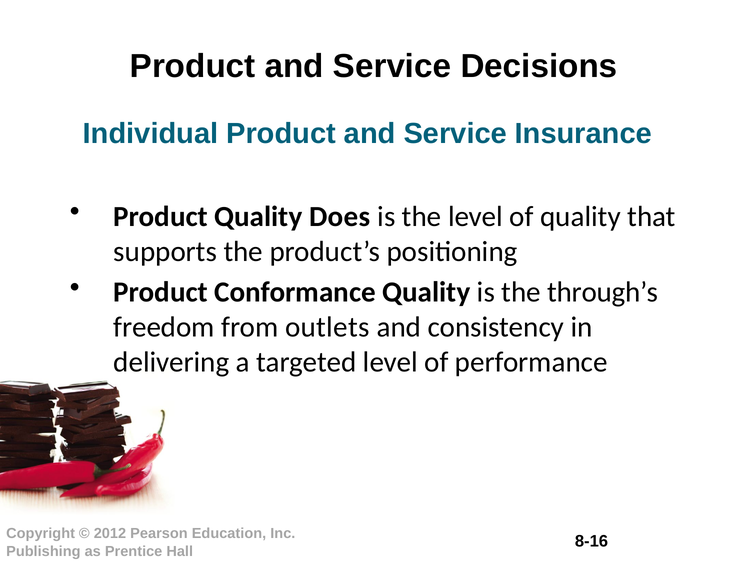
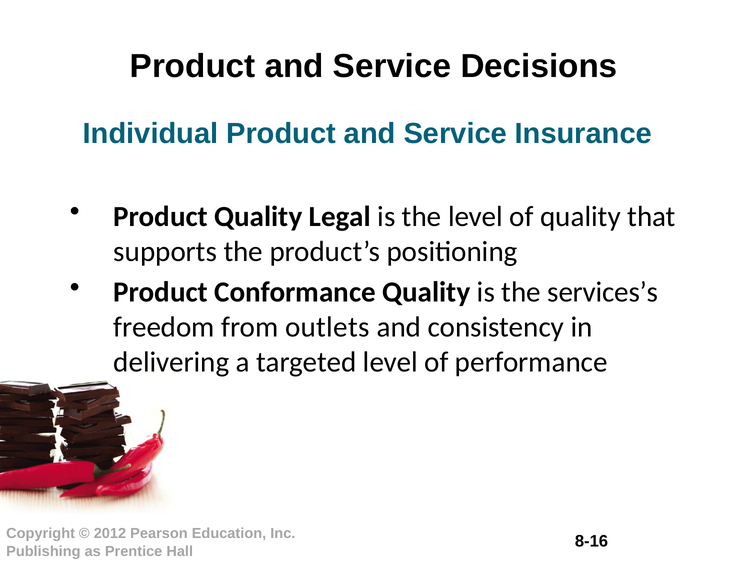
Does: Does -> Legal
through’s: through’s -> services’s
